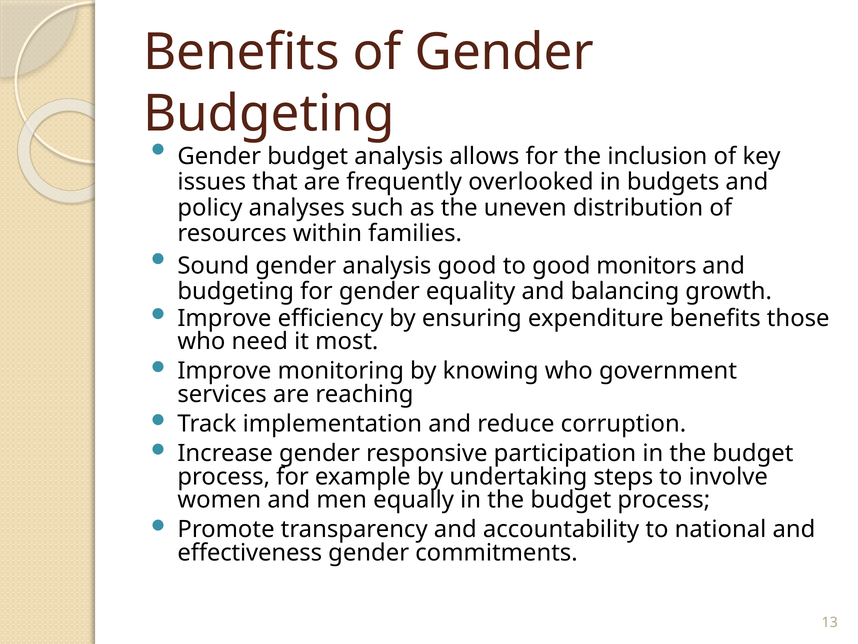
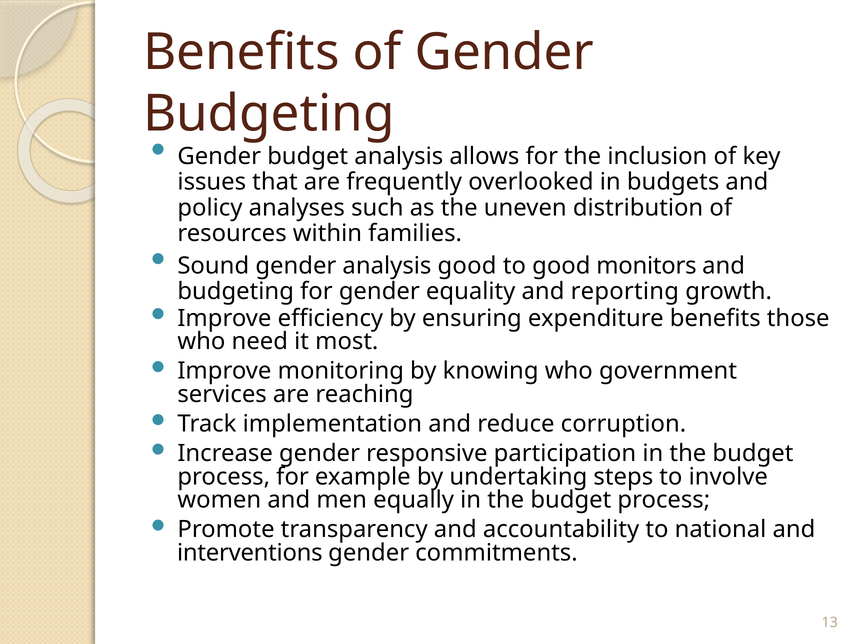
balancing: balancing -> reporting
effectiveness: effectiveness -> interventions
